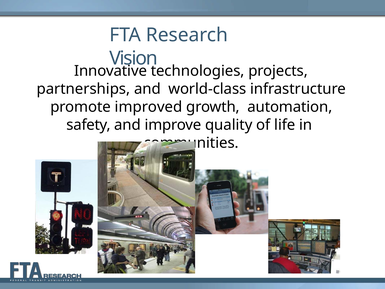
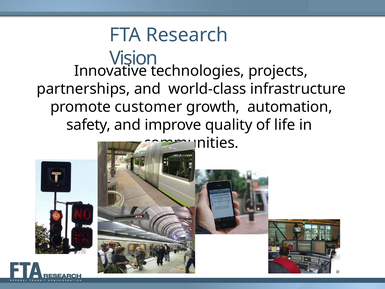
improved: improved -> customer
